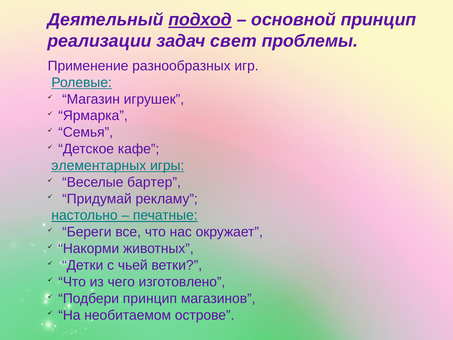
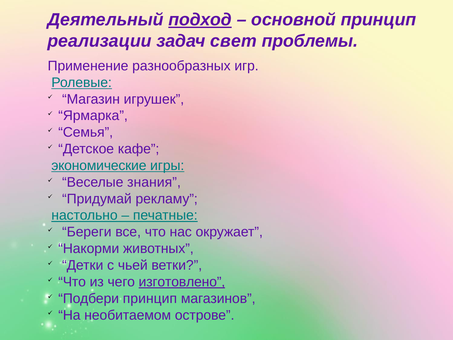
элементарных: элементарных -> экономические
бартер: бартер -> знания
изготовлено underline: none -> present
